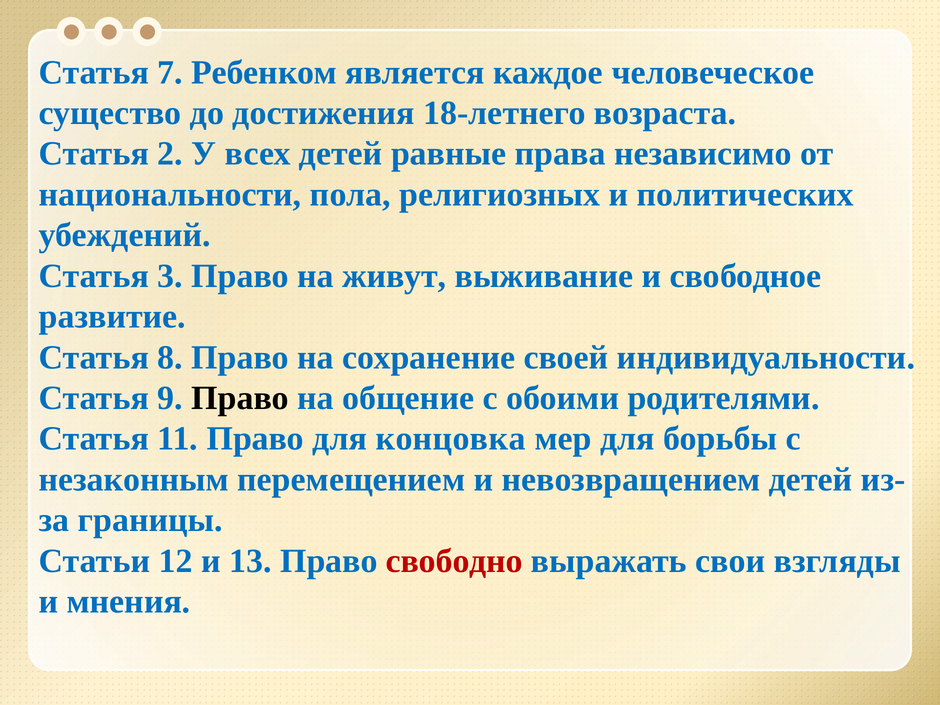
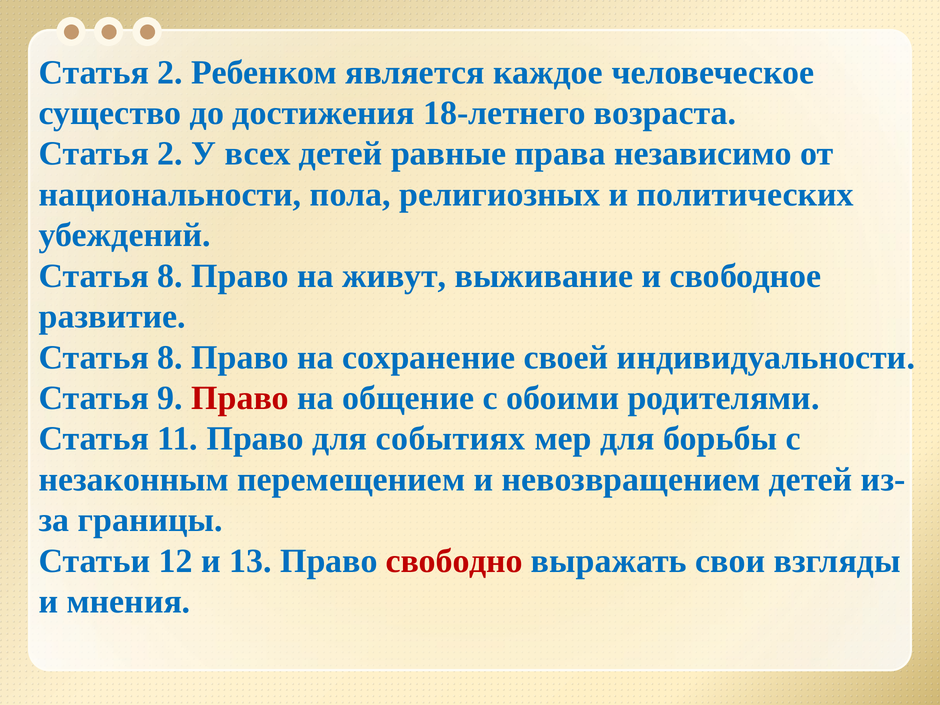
7 at (170, 72): 7 -> 2
3 at (170, 276): 3 -> 8
Право at (240, 398) colour: black -> red
концовка: концовка -> событиях
